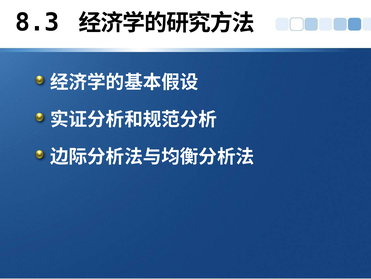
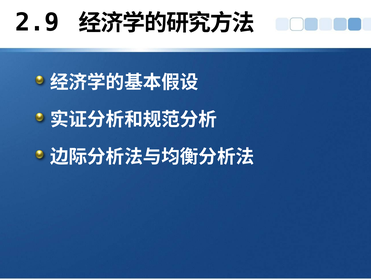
8.3: 8.3 -> 2.9
